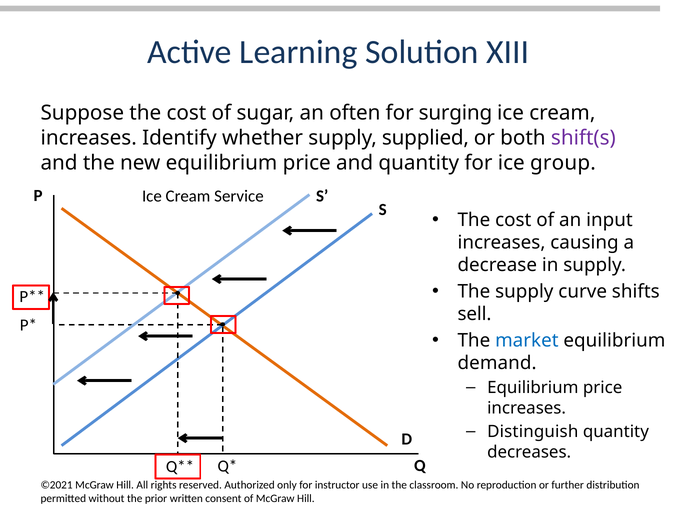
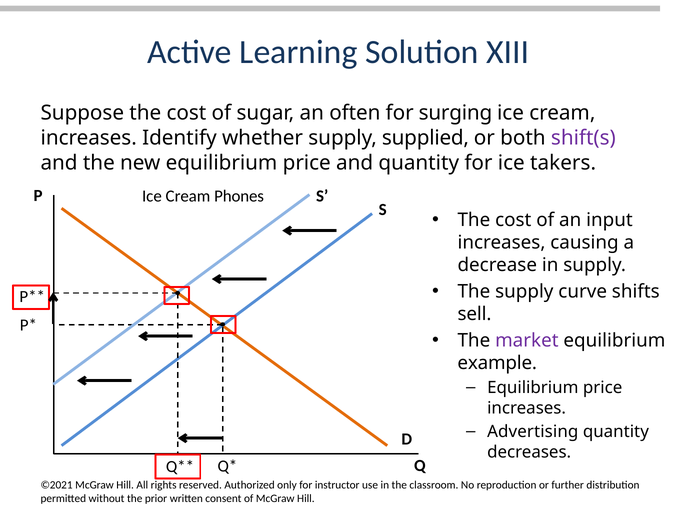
group: group -> takers
Service: Service -> Phones
market colour: blue -> purple
demand: demand -> example
Distinguish: Distinguish -> Advertising
